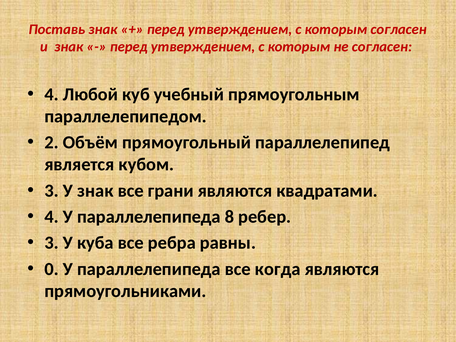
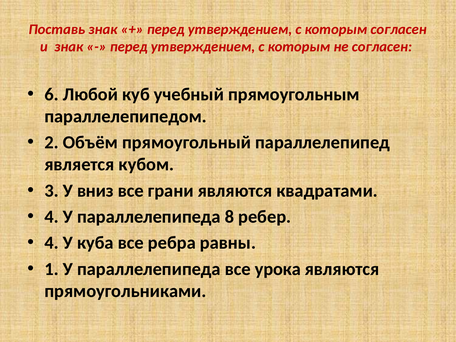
4 at (52, 94): 4 -> 6
У знак: знак -> вниз
3 at (52, 243): 3 -> 4
0: 0 -> 1
когда: когда -> урока
